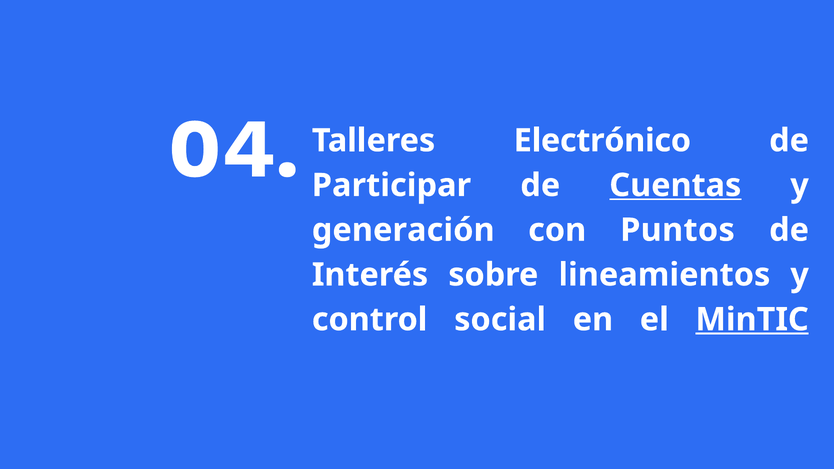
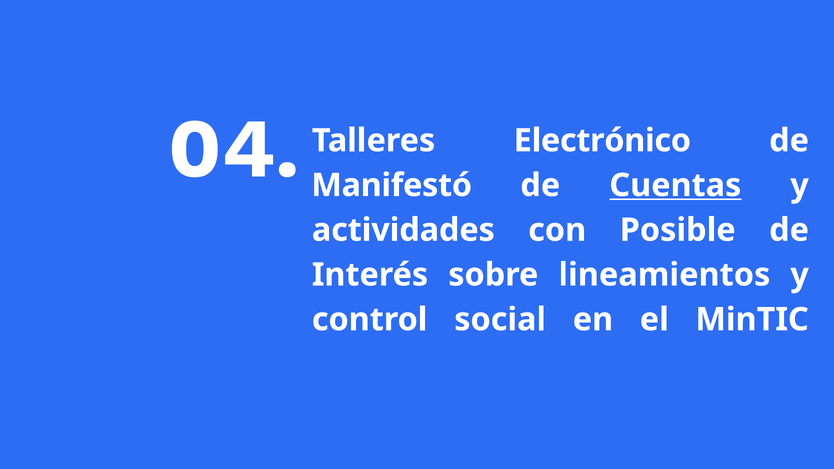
Participar: Participar -> Manifestó
generación: generación -> actividades
Puntos: Puntos -> Posible
MinTIC underline: present -> none
